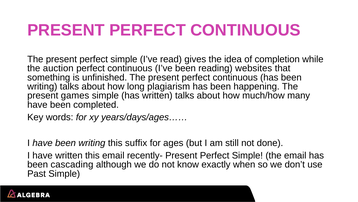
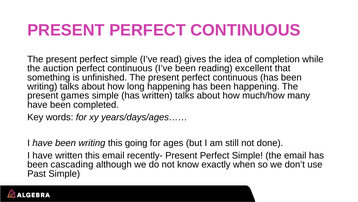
websites: websites -> excellent
long plagiarism: plagiarism -> happening
suffix: suffix -> going
